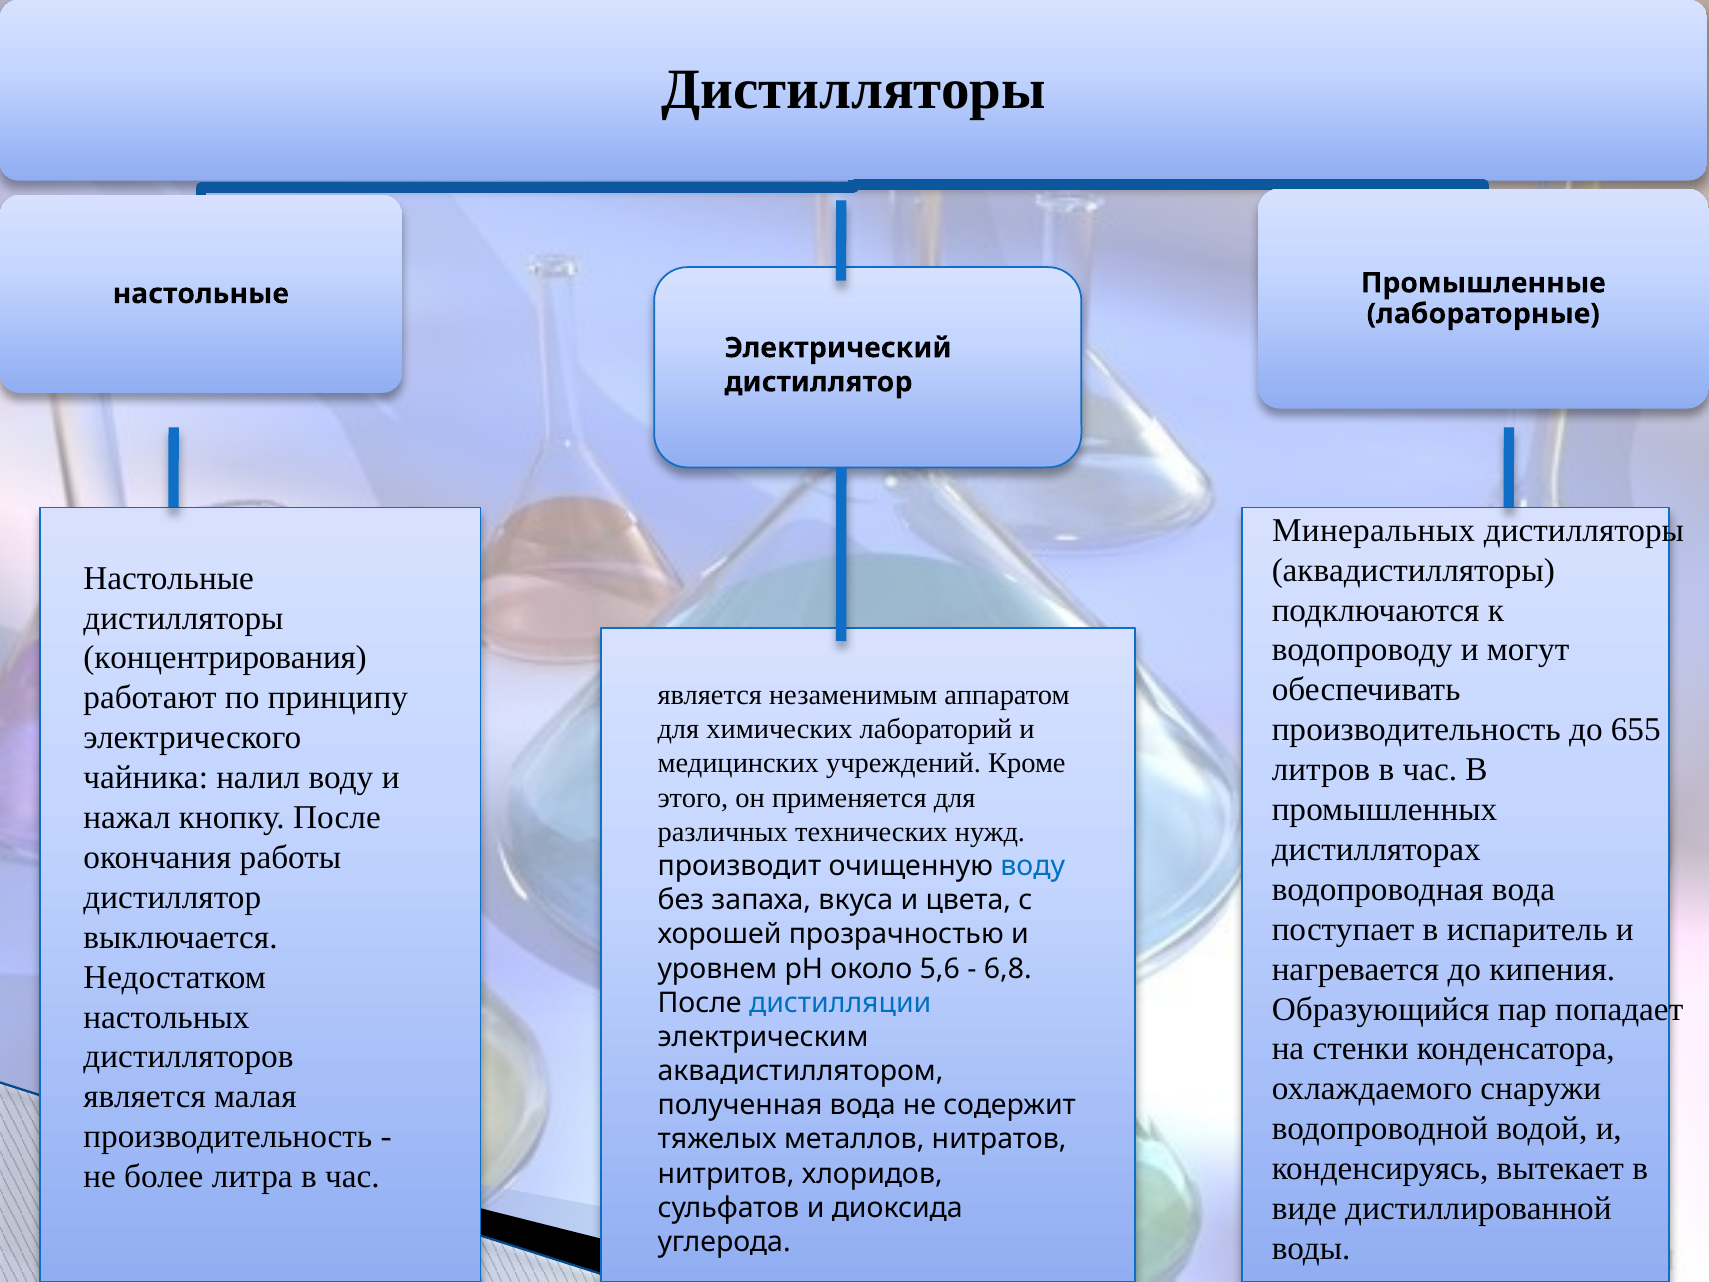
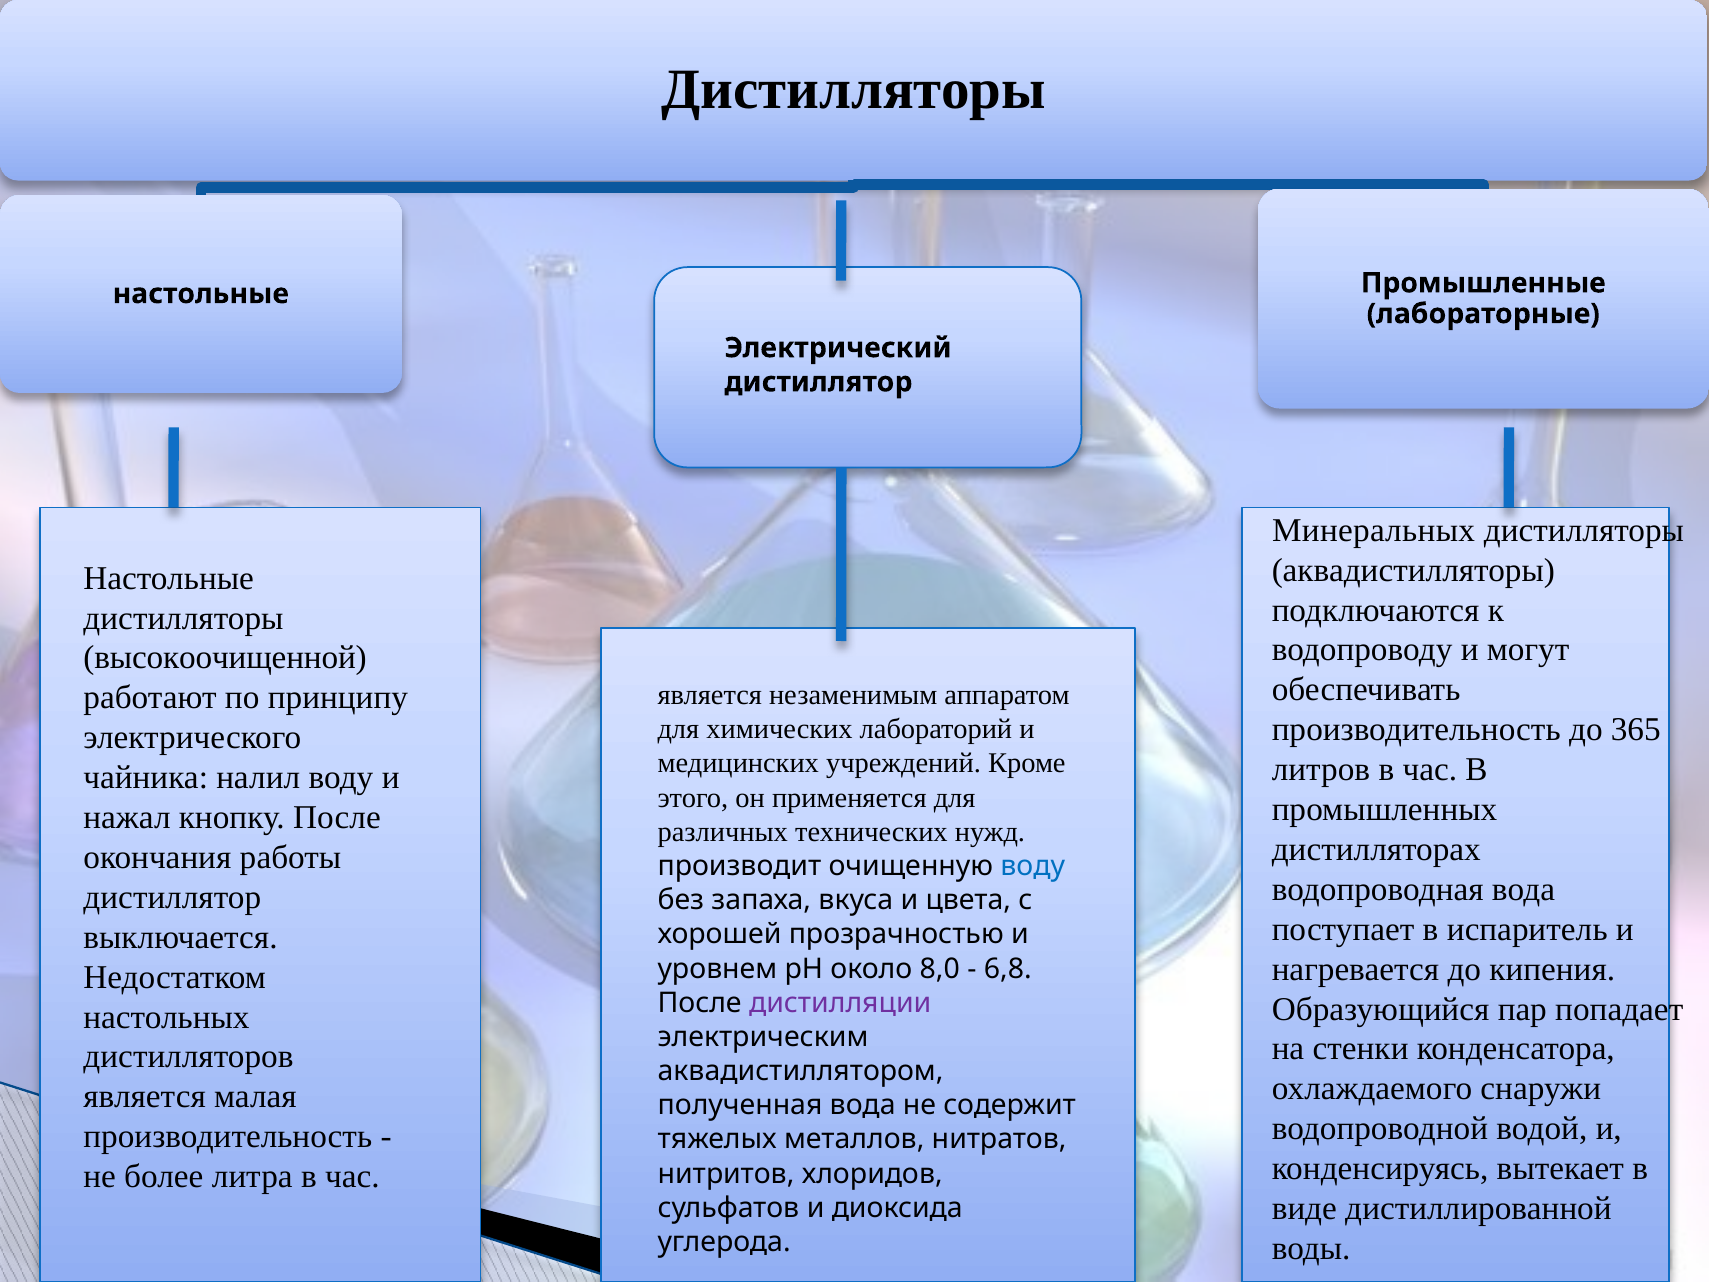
концентрирования: концентрирования -> высокоочищенной
655: 655 -> 365
5,6: 5,6 -> 8,0
дистилляции colour: blue -> purple
